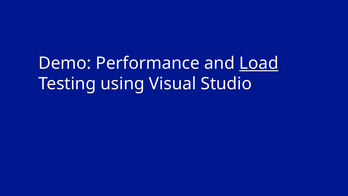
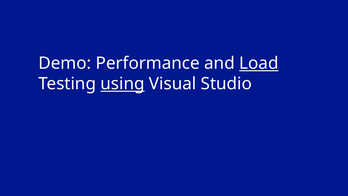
using underline: none -> present
